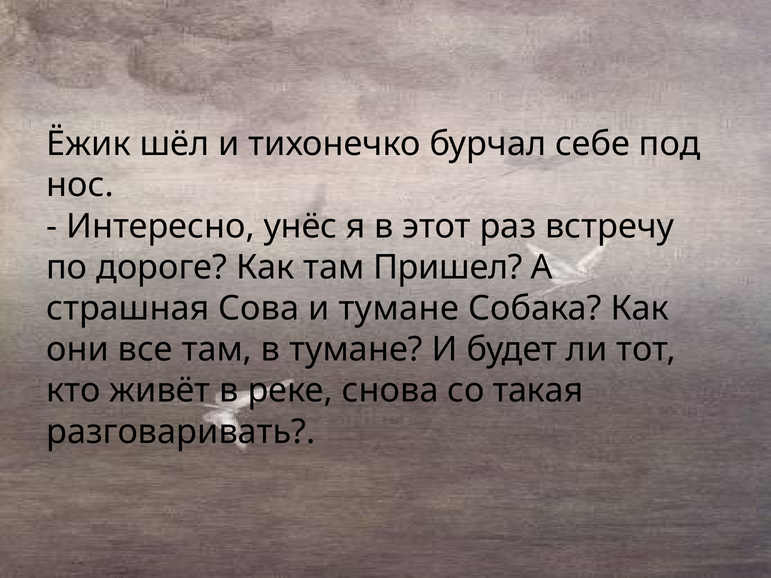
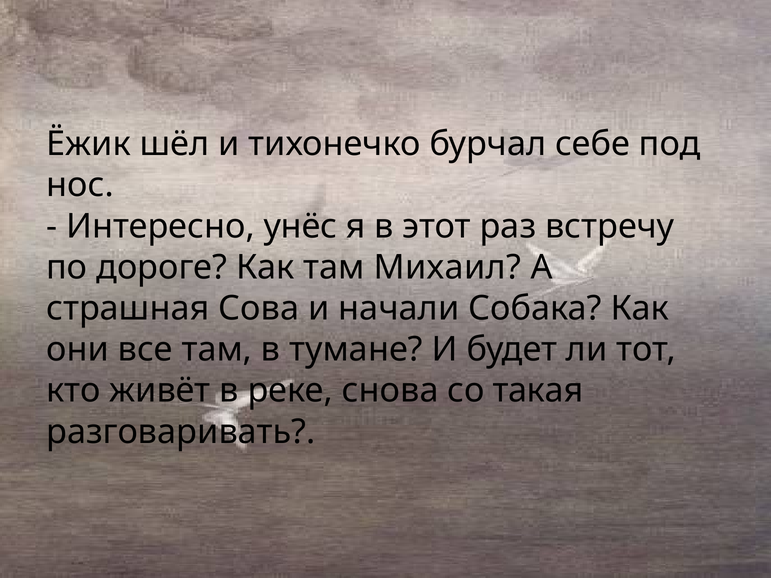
Пришел: Пришел -> Михаил
и тумане: тумане -> начали
